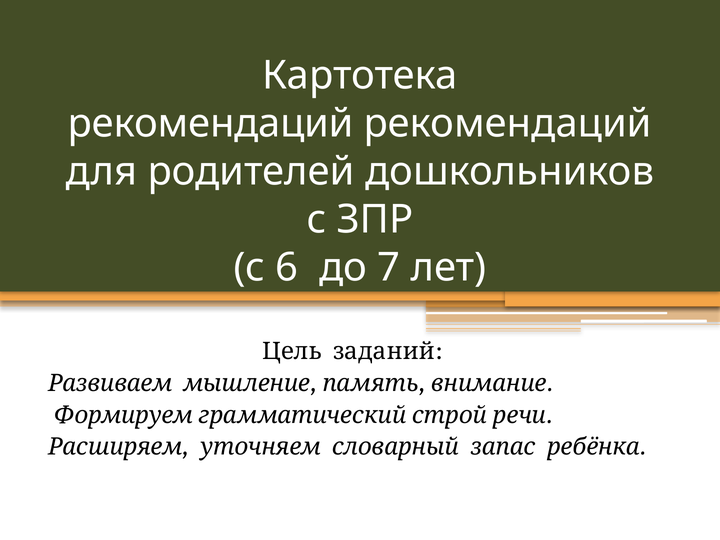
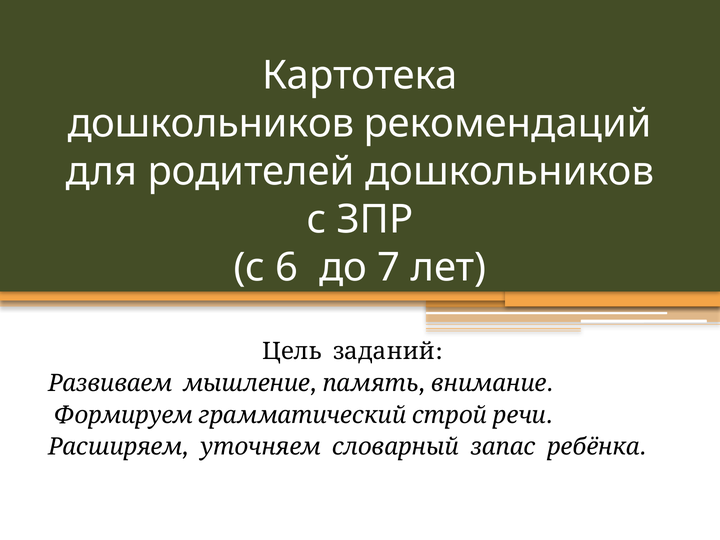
рекомендаций at (211, 124): рекомендаций -> дошкольников
